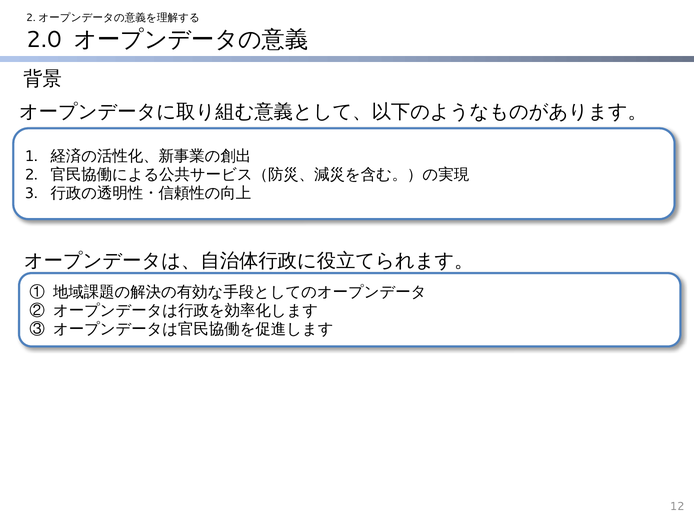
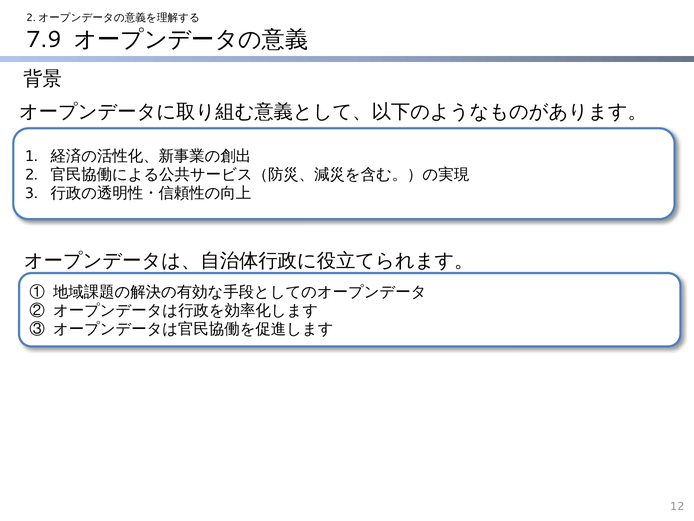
2.0: 2.0 -> 7.9
